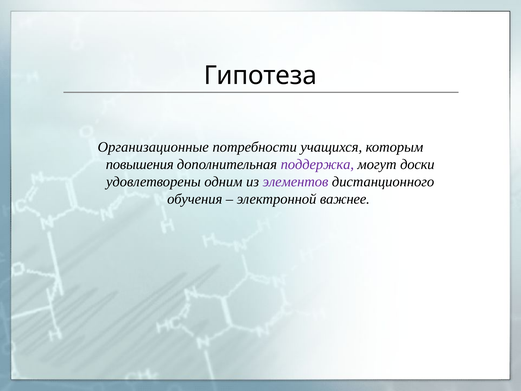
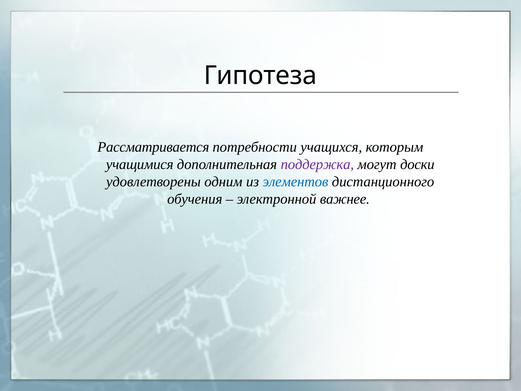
Организационные: Организационные -> Рассматривается
повышения: повышения -> учащимися
элементов colour: purple -> blue
